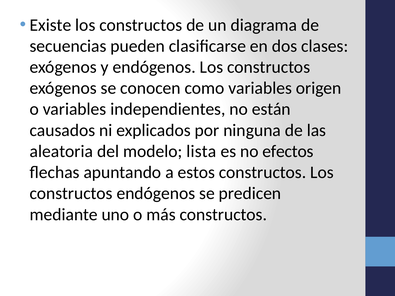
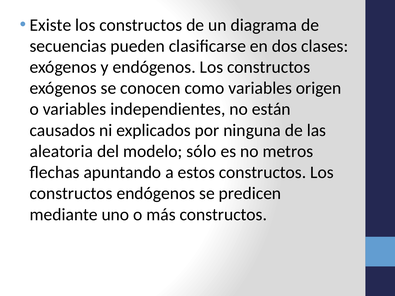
lista: lista -> sólo
efectos: efectos -> metros
